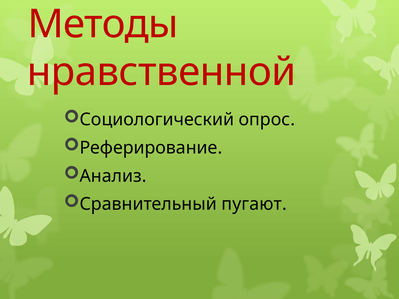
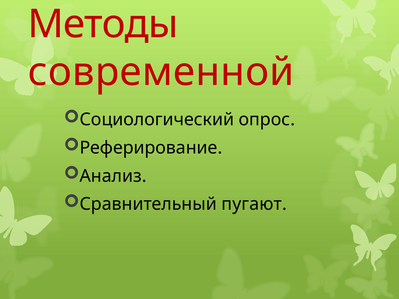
нравственной: нравственной -> современной
